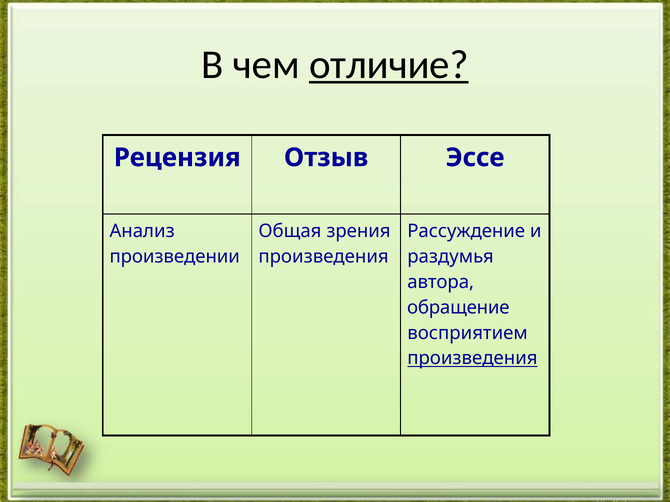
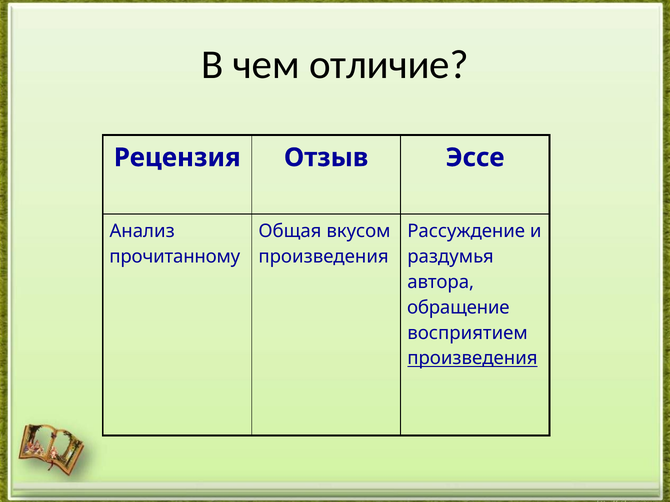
отличие underline: present -> none
зрения: зрения -> вкусом
произведении: произведении -> прочитанному
